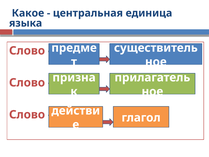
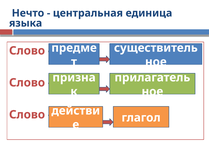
Какое: Какое -> Нечто
